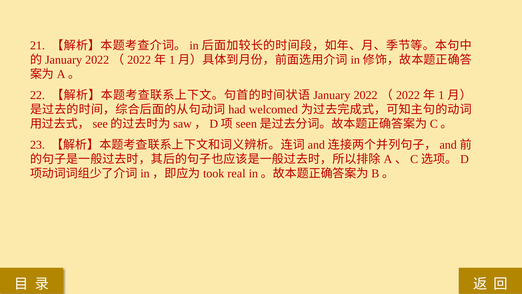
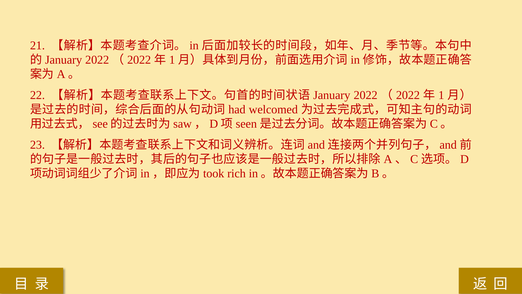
real: real -> rich
